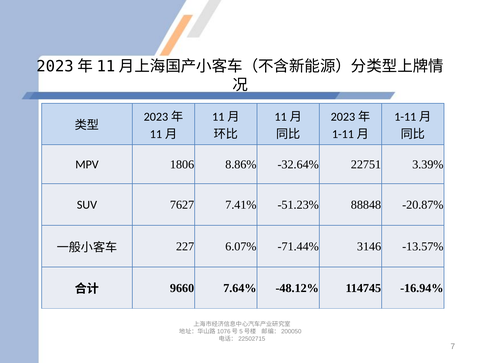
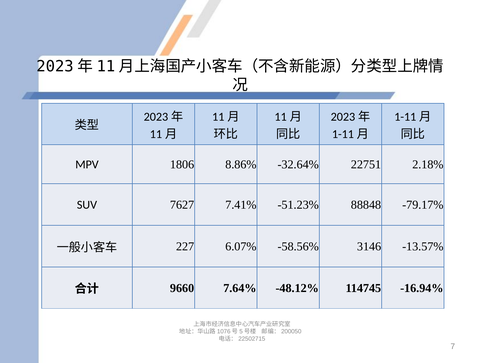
3.39%: 3.39% -> 2.18%
-20.87%: -20.87% -> -79.17%
-71.44%: -71.44% -> -58.56%
